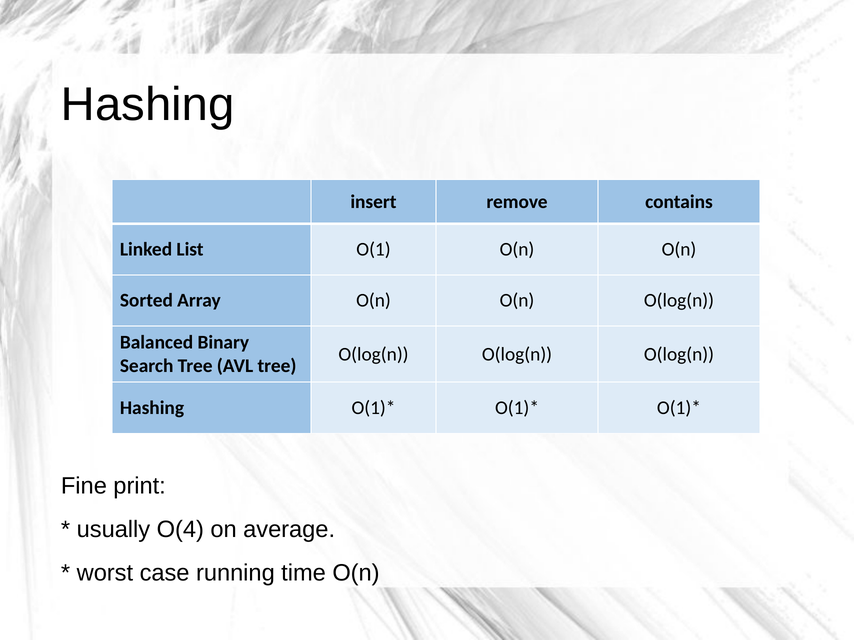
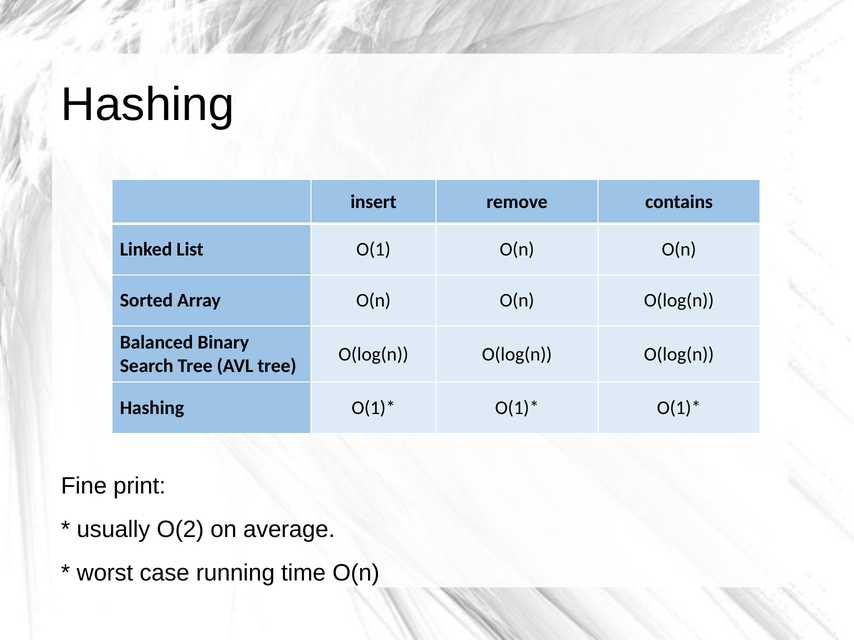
O(4: O(4 -> O(2
